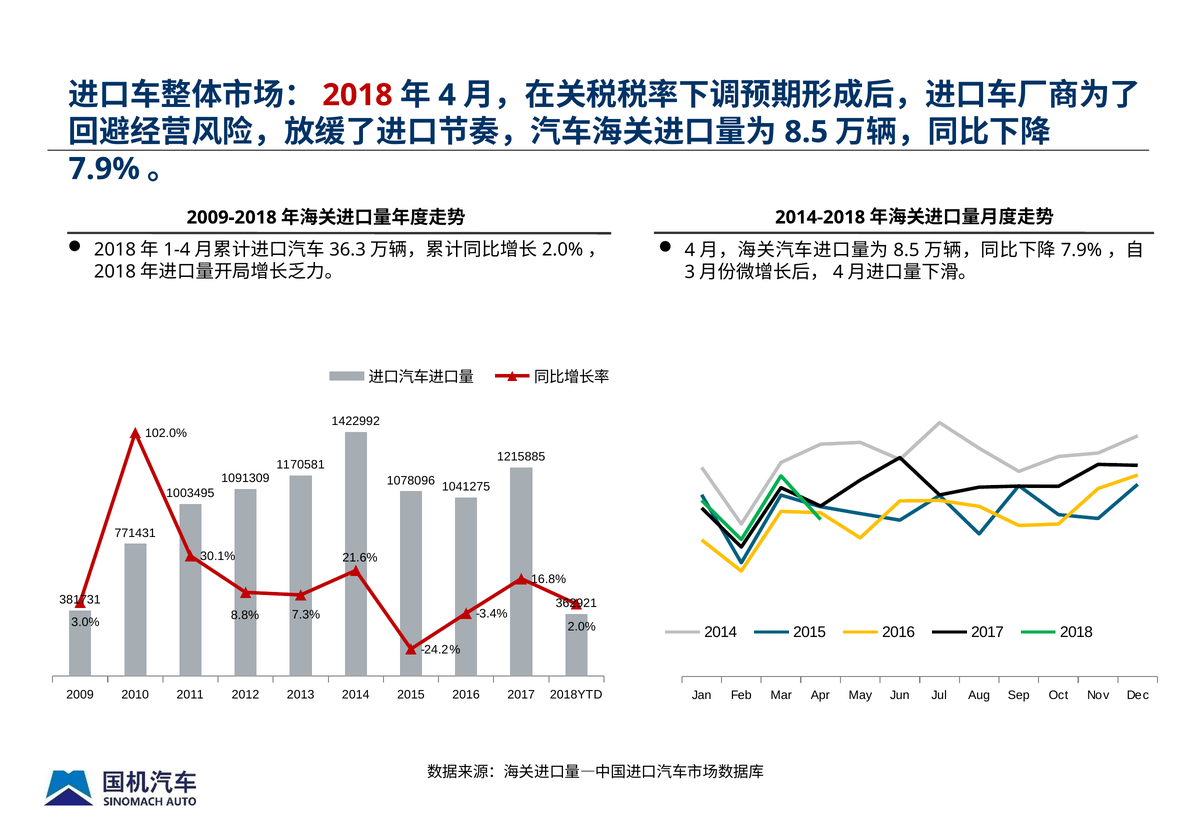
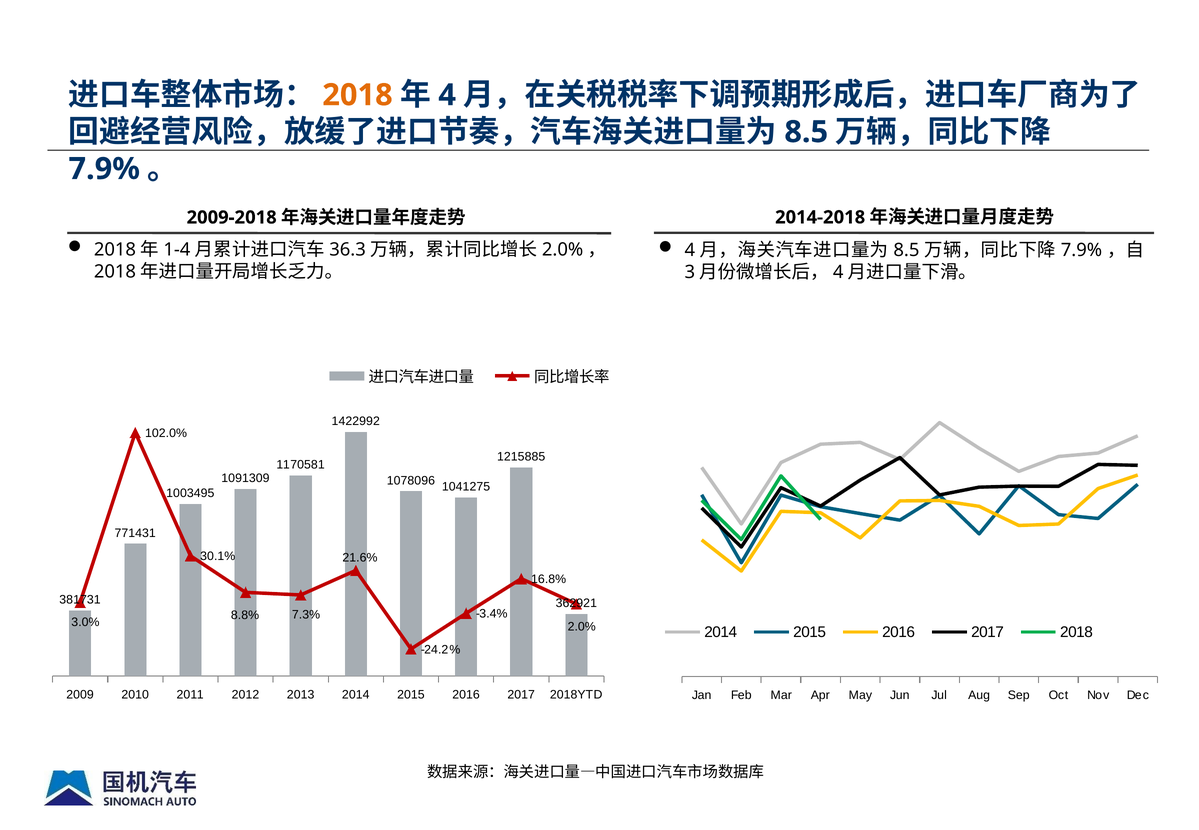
2018 at (358, 95) colour: red -> orange
